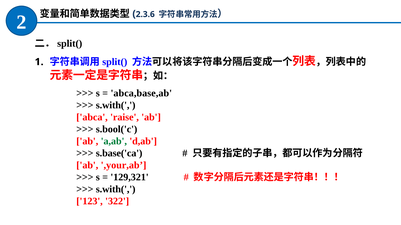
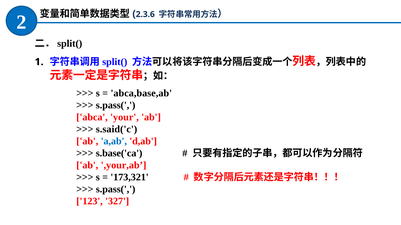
s.with( at (116, 105): s.with( -> s.pass(
raise: raise -> your
s.bool('c: s.bool('c -> s.said('c
a,ab colour: green -> blue
129,321: 129,321 -> 173,321
s.with( at (116, 190): s.with( -> s.pass(
322: 322 -> 327
